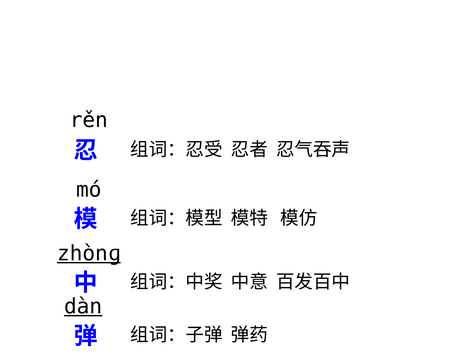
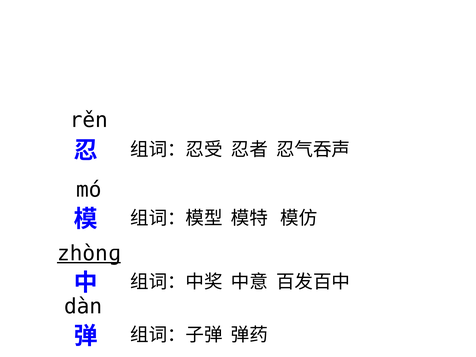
dàn underline: present -> none
